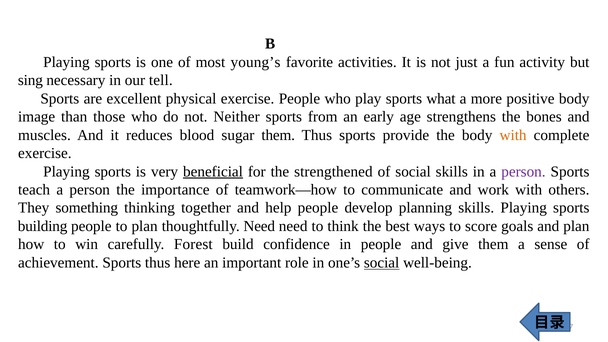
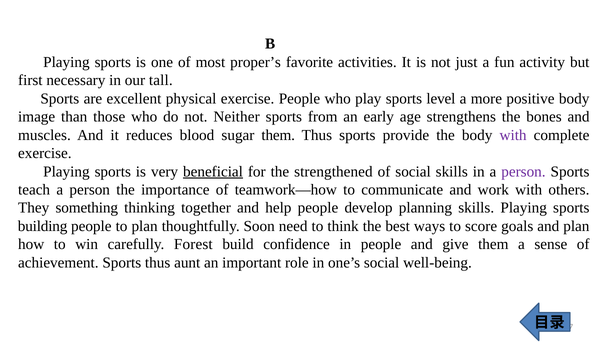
young’s: young’s -> proper’s
sing: sing -> first
tell: tell -> tall
what: what -> level
with at (513, 135) colour: orange -> purple
thoughtfully Need: Need -> Soon
here: here -> aunt
social at (382, 263) underline: present -> none
